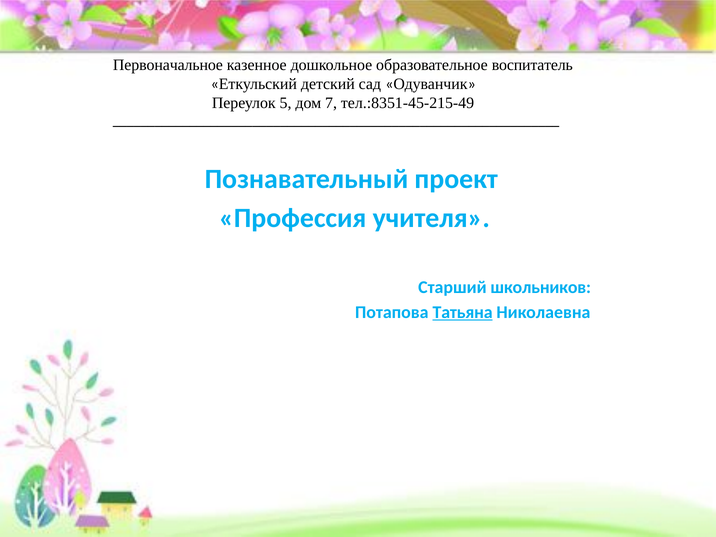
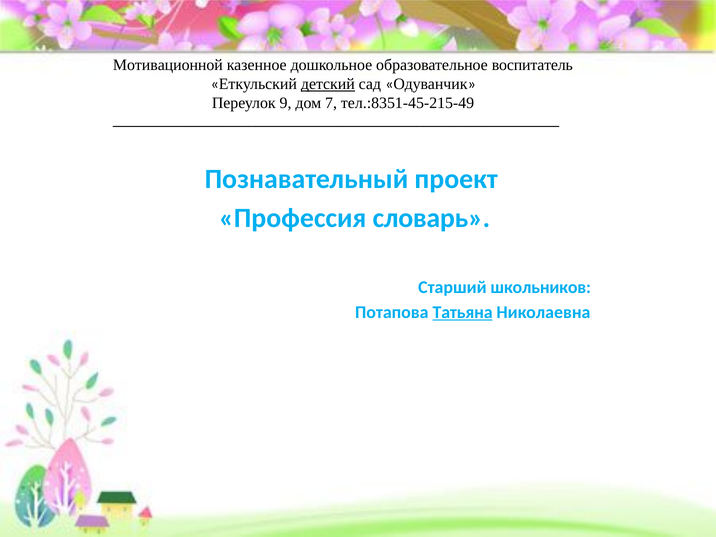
Первоначальное: Первоначальное -> Мотивационной
детский underline: none -> present
5: 5 -> 9
учителя: учителя -> словарь
